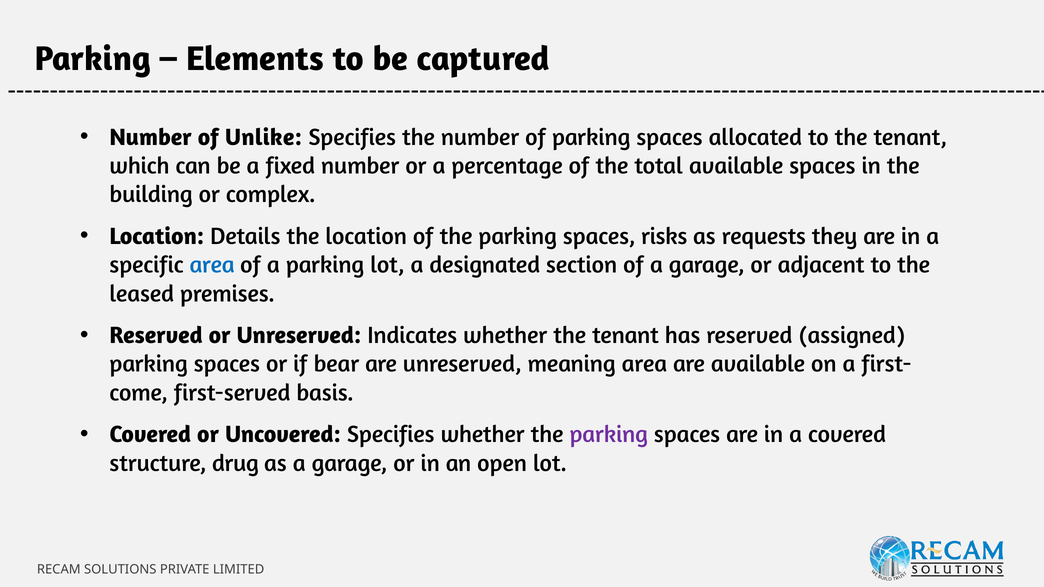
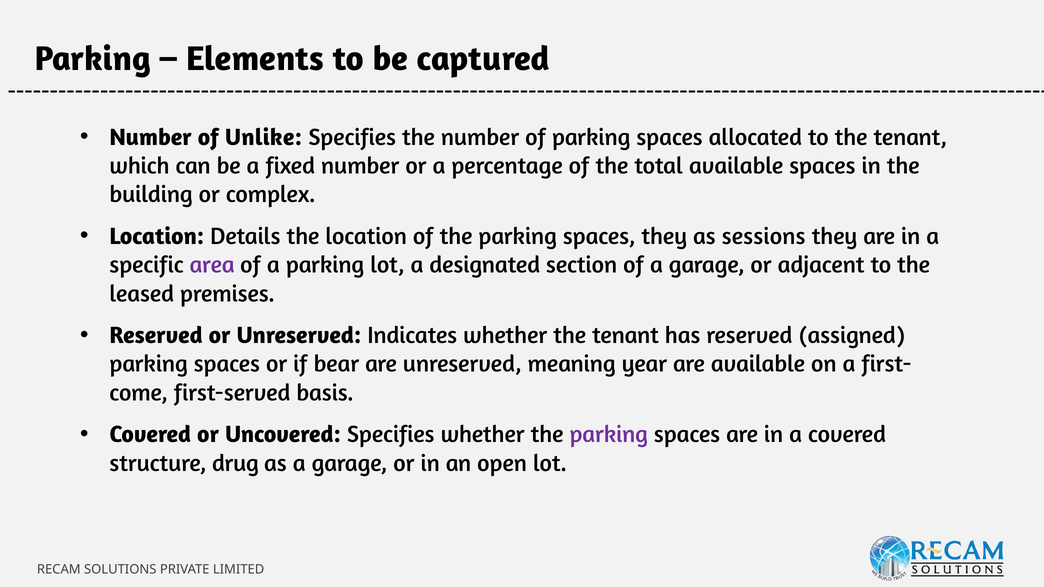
spaces risks: risks -> they
requests: requests -> sessions
area at (212, 265) colour: blue -> purple
meaning area: area -> year
